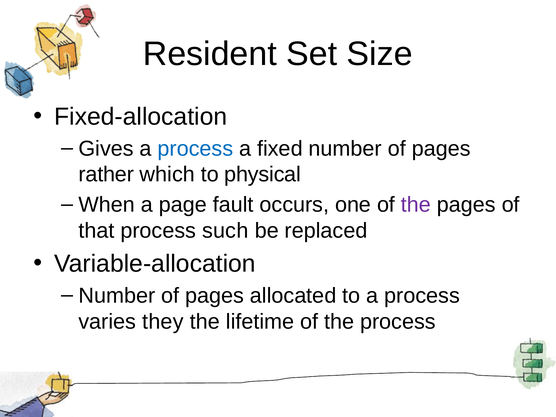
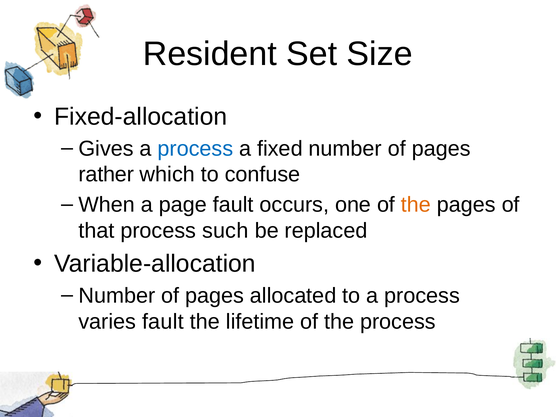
physical: physical -> confuse
the at (416, 205) colour: purple -> orange
varies they: they -> fault
